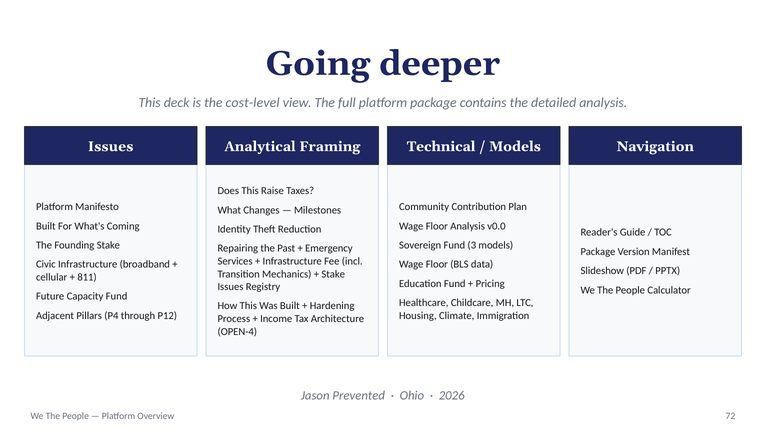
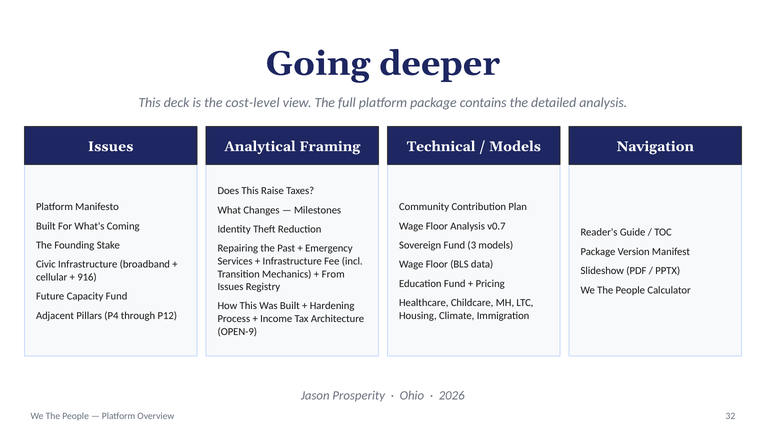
v0.0: v0.0 -> v0.7
Stake at (333, 274): Stake -> From
811: 811 -> 916
OPEN-4: OPEN-4 -> OPEN-9
Prevented: Prevented -> Prosperity
72: 72 -> 32
